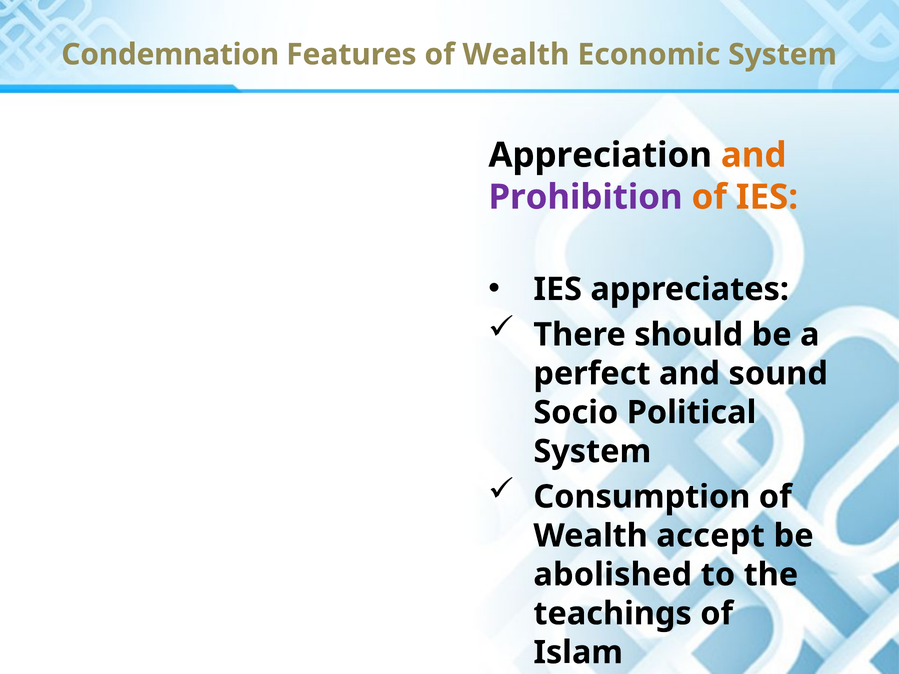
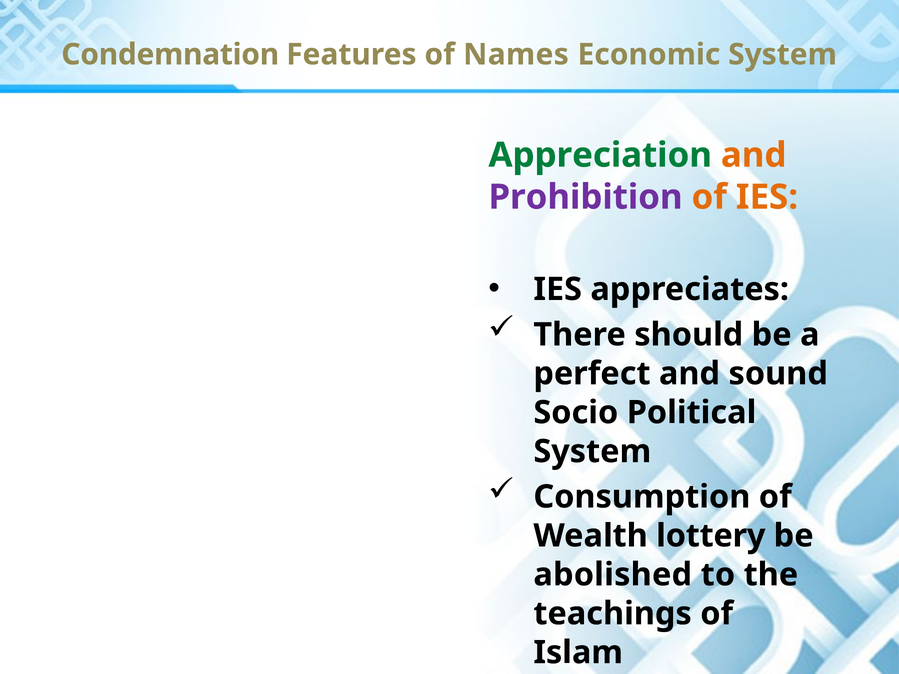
Features of Wealth: Wealth -> Names
Appreciation colour: black -> green
accept: accept -> lottery
